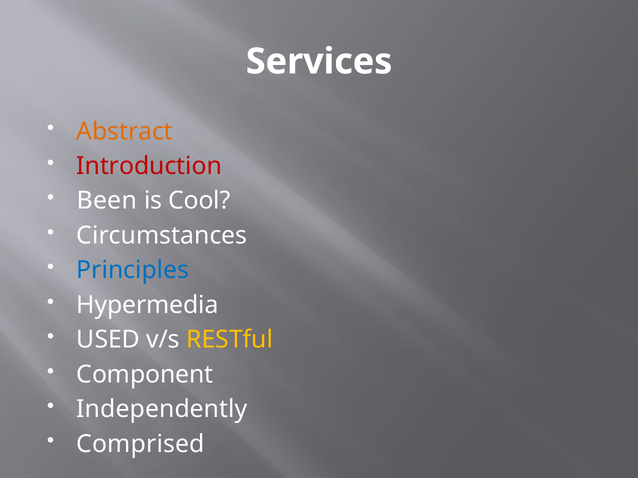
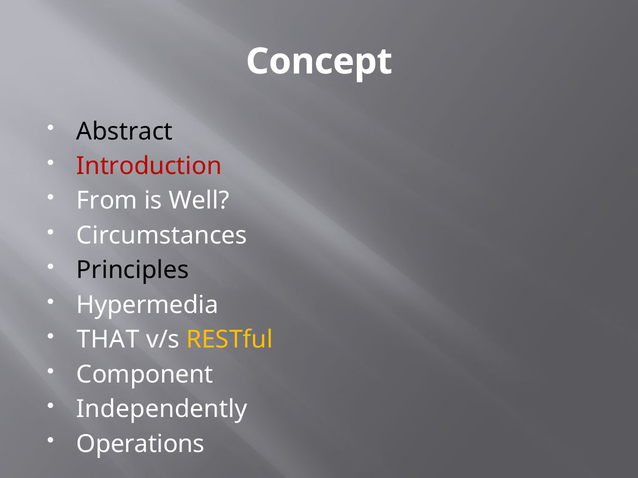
Services: Services -> Concept
Abstract colour: orange -> black
Been: Been -> From
Cool: Cool -> Well
Principles colour: blue -> black
USED: USED -> THAT
Comprised: Comprised -> Operations
